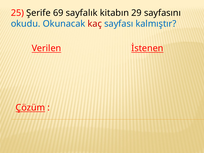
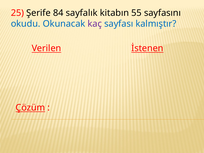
69: 69 -> 84
29: 29 -> 55
kaç colour: red -> purple
